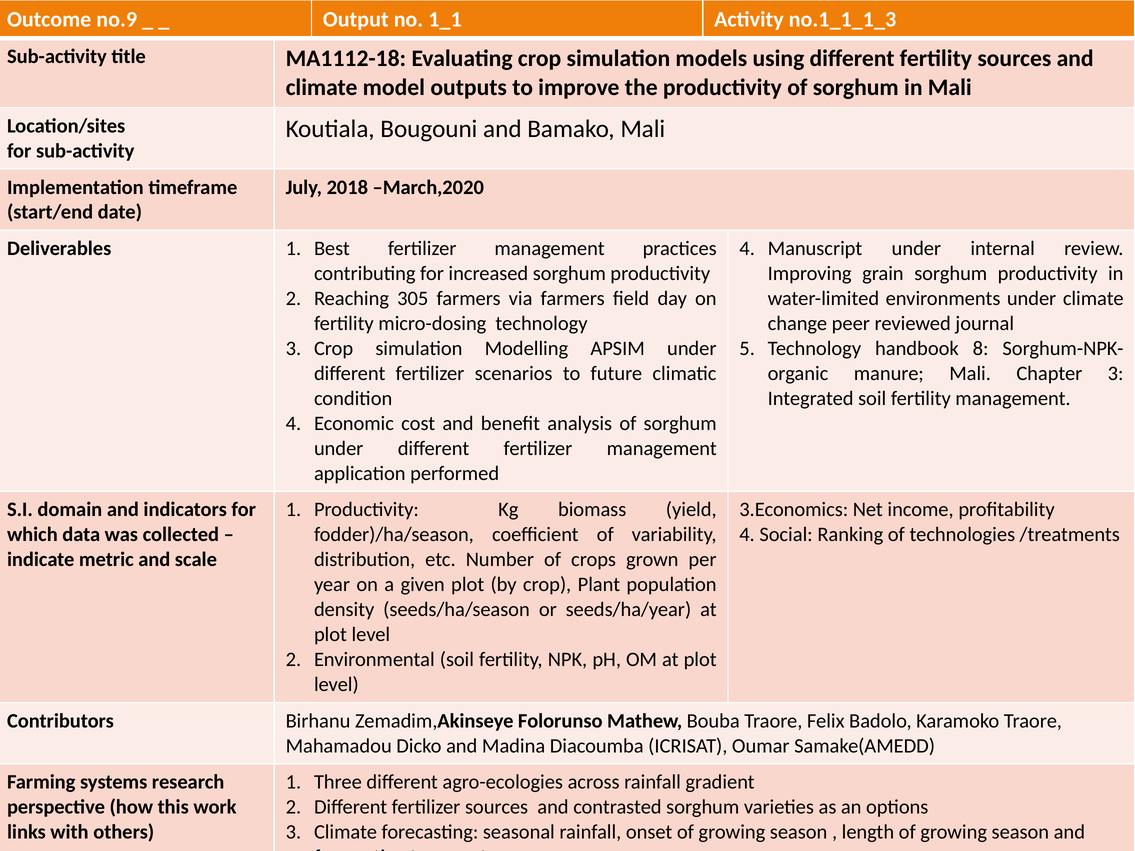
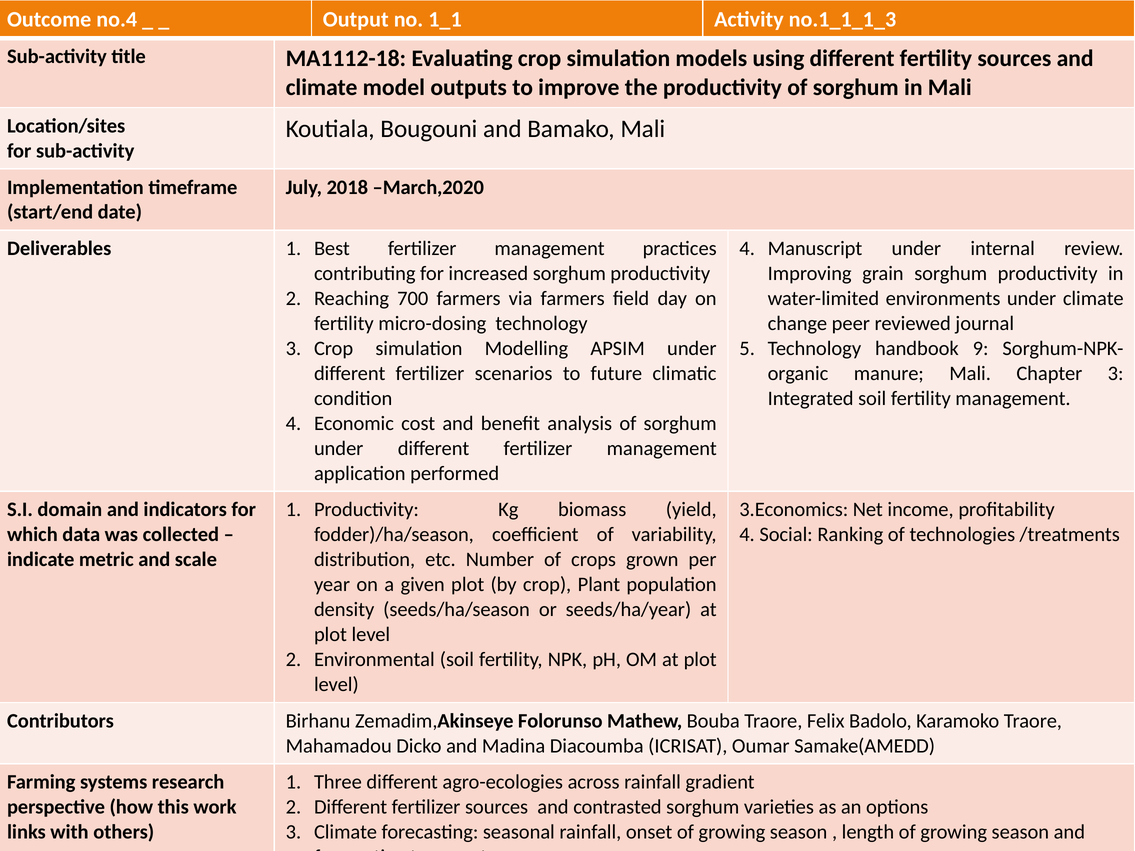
no.9: no.9 -> no.4
305: 305 -> 700
8: 8 -> 9
